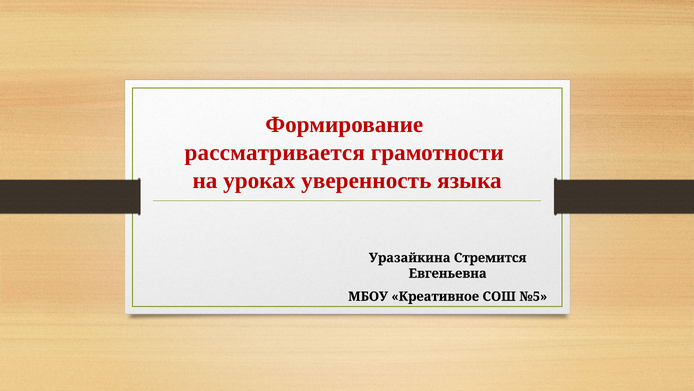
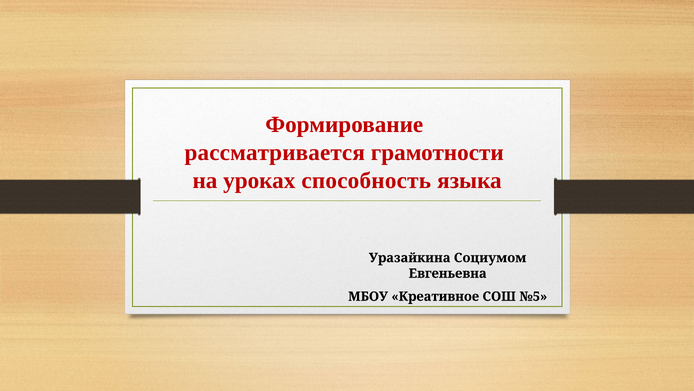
уверенность: уверенность -> способность
Стремится: Стремится -> Социумом
